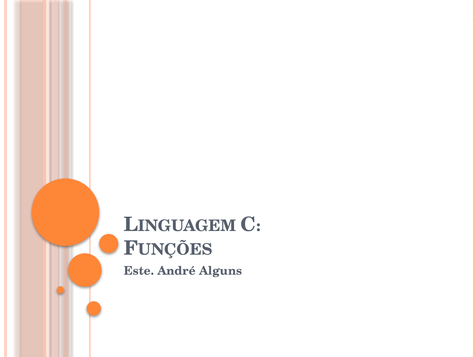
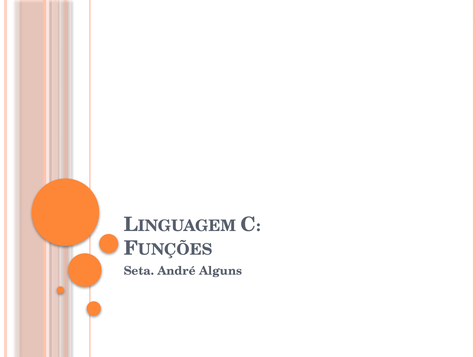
Este: Este -> Seta
